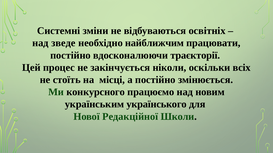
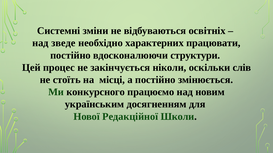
найближчим: найближчим -> характерних
траєкторії: траєкторії -> структури
всіх: всіх -> слів
українського: українського -> досягненням
